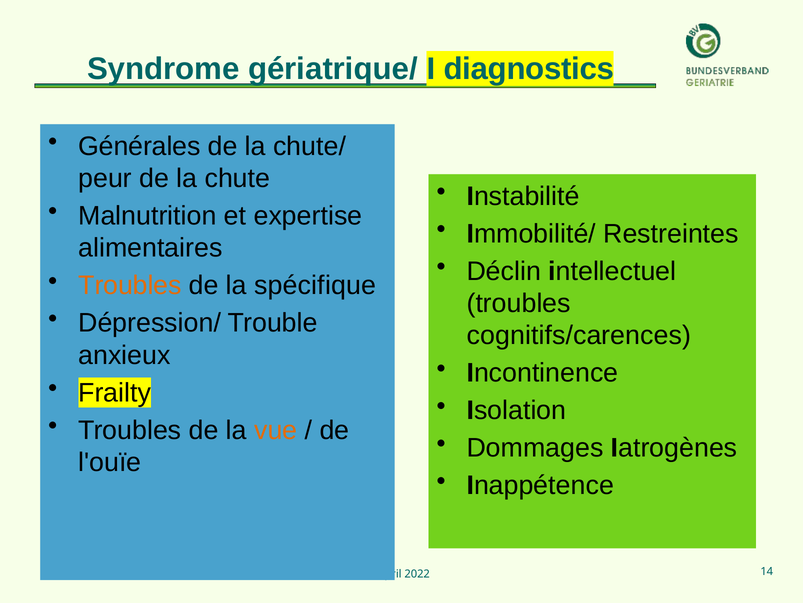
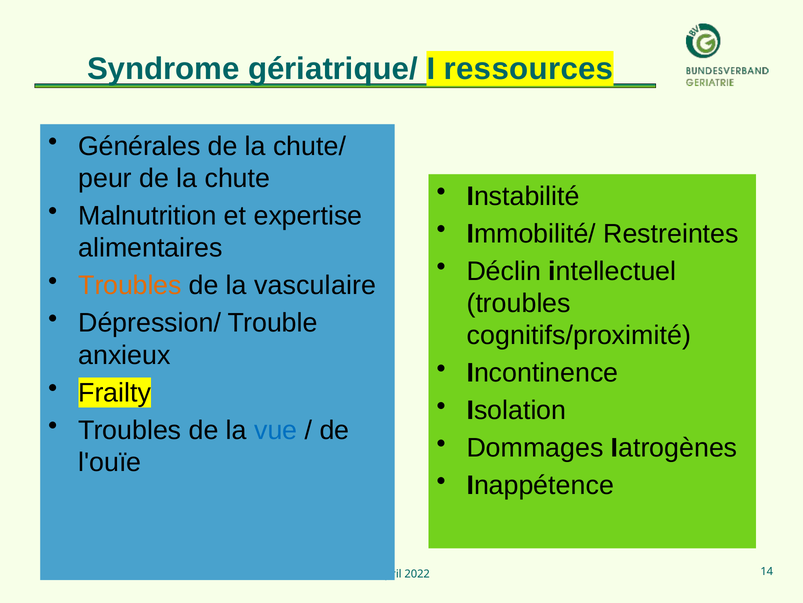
diagnostics: diagnostics -> ressources
spécifique: spécifique -> vasculaire
cognitifs/carences: cognitifs/carences -> cognitifs/proximité
vue colour: orange -> blue
